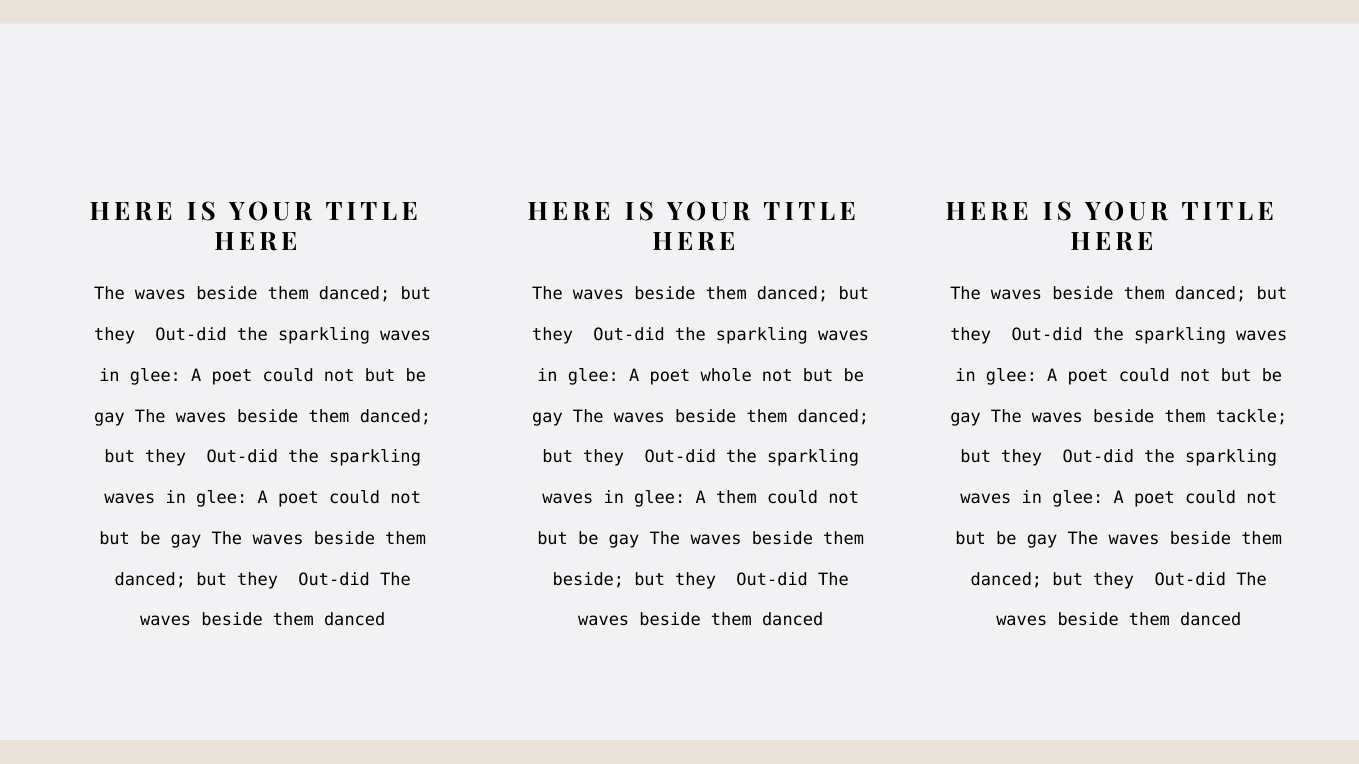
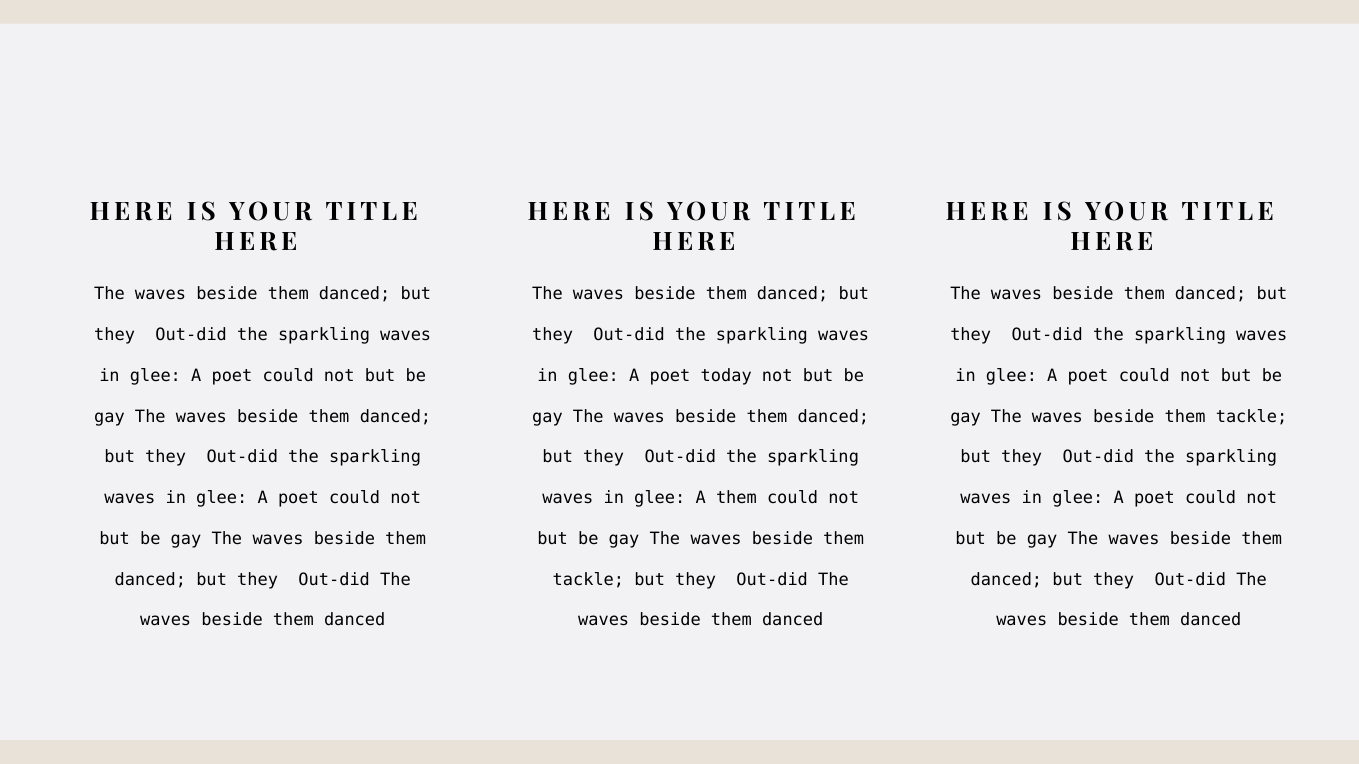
whole: whole -> today
beside at (588, 580): beside -> tackle
